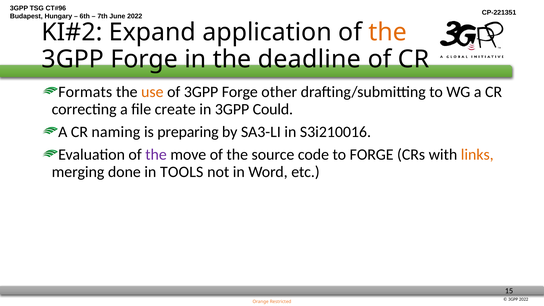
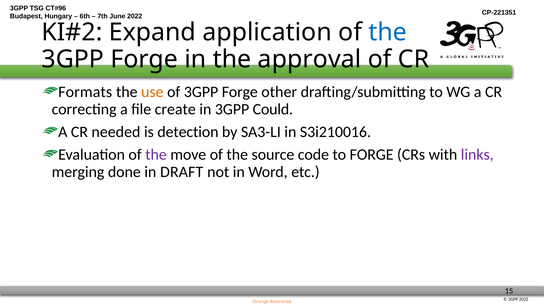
the at (388, 32) colour: orange -> blue
deadline: deadline -> approval
naming: naming -> needed
preparing: preparing -> detection
links colour: orange -> purple
TOOLS: TOOLS -> DRAFT
